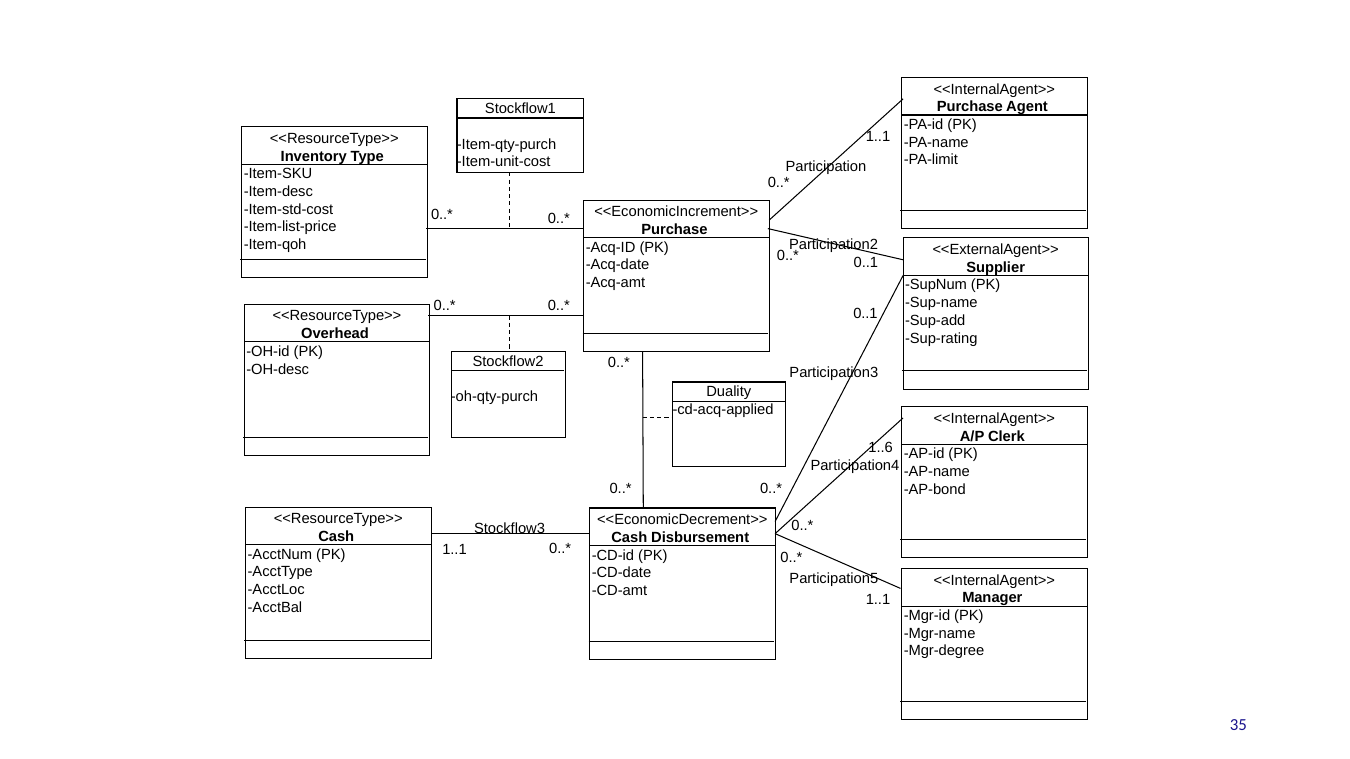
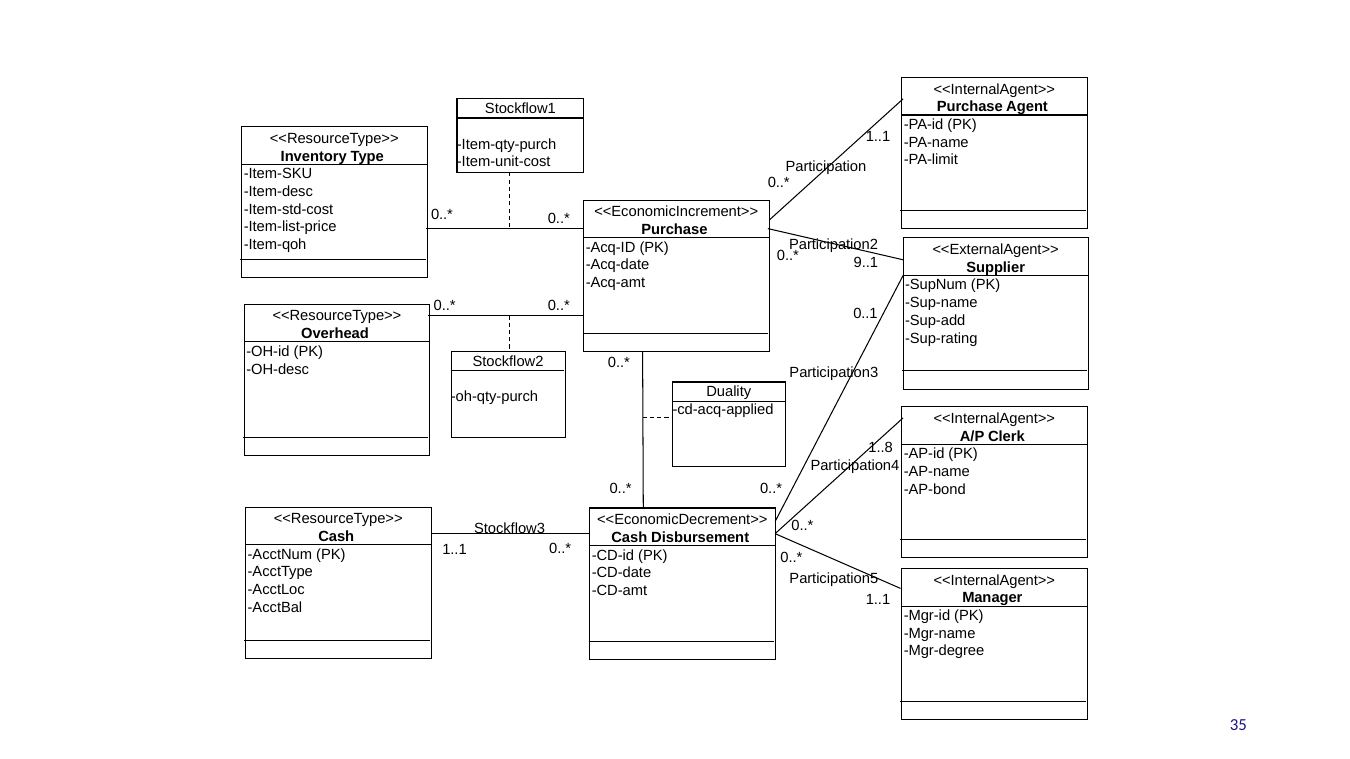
0..1 at (866, 263): 0..1 -> 9..1
1..6: 1..6 -> 1..8
